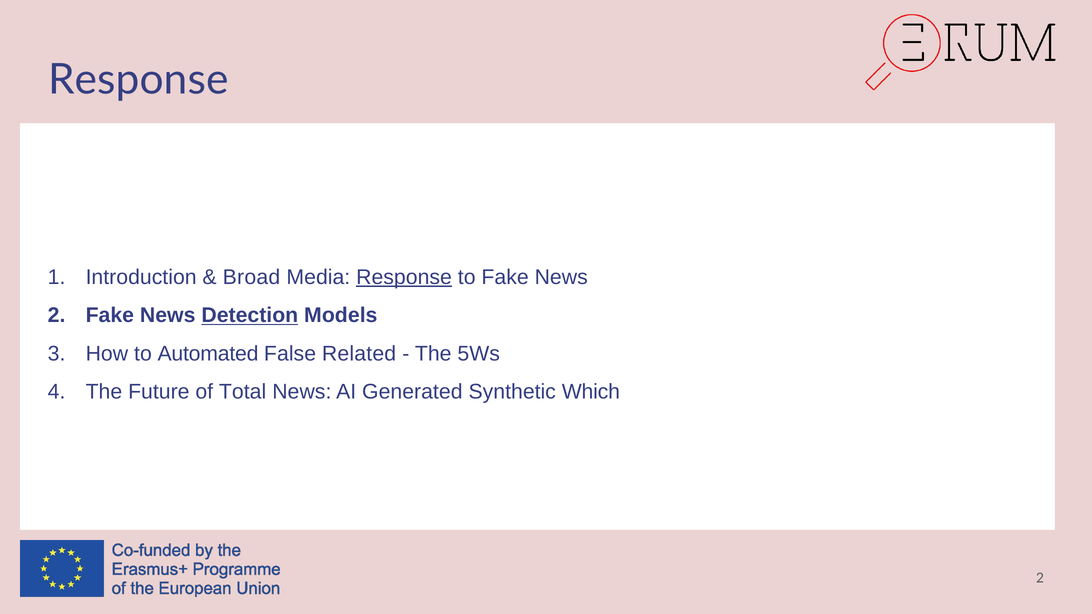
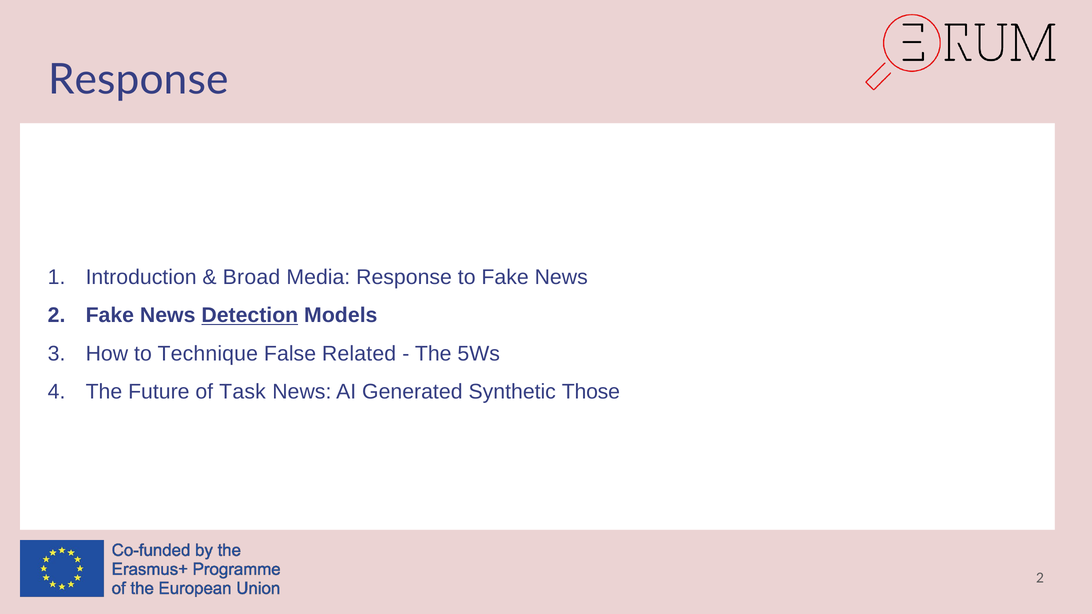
Response at (404, 277) underline: present -> none
Automated: Automated -> Technique
Total: Total -> Task
Which: Which -> Those
